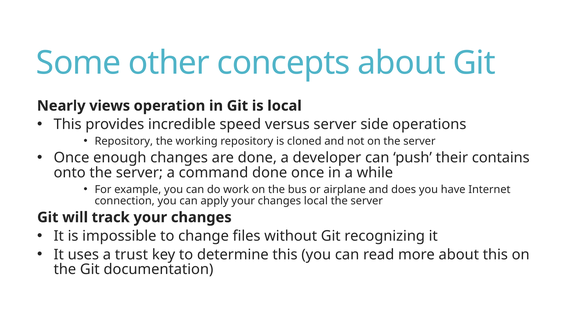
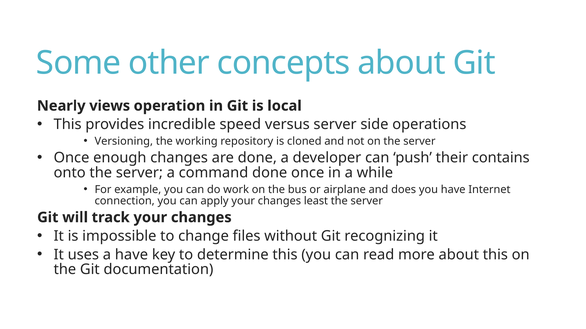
Repository at (124, 141): Repository -> Versioning
changes local: local -> least
a trust: trust -> have
